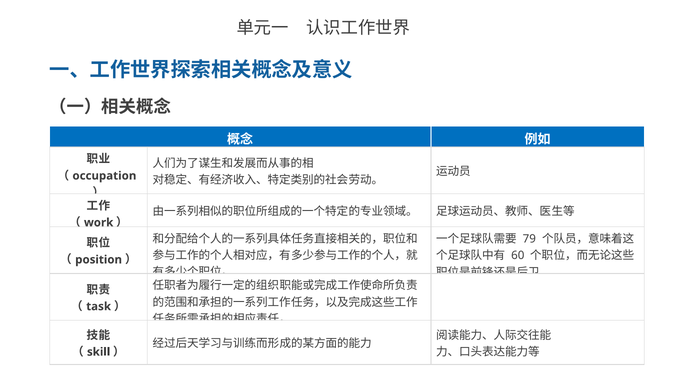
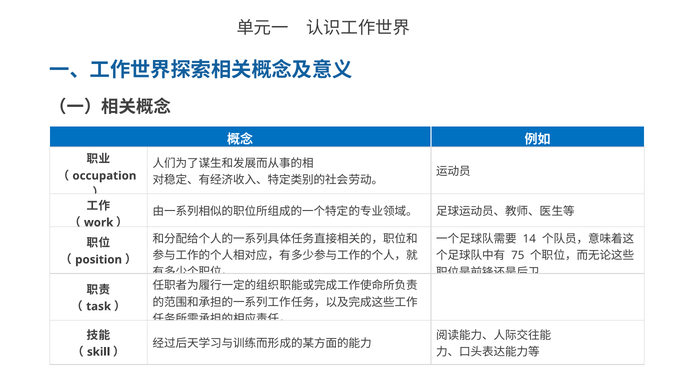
79: 79 -> 14
60: 60 -> 75
